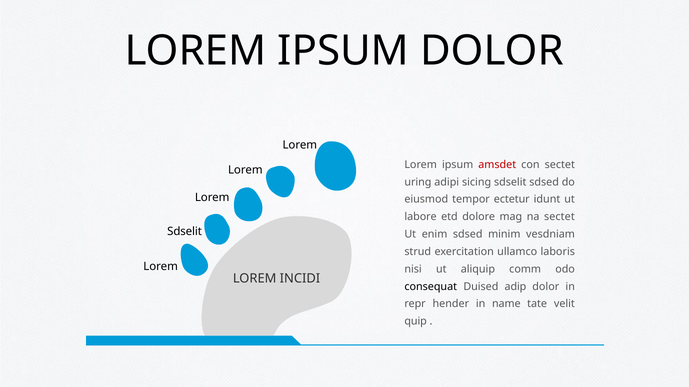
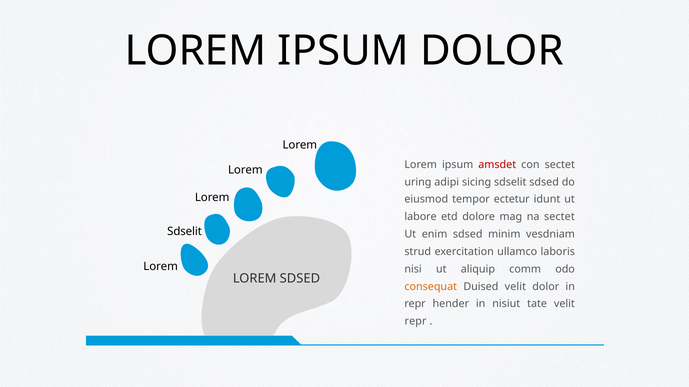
LOREM INCIDI: INCIDI -> SDSED
consequat colour: black -> orange
Duised adip: adip -> velit
name: name -> nisiut
quip at (416, 322): quip -> repr
